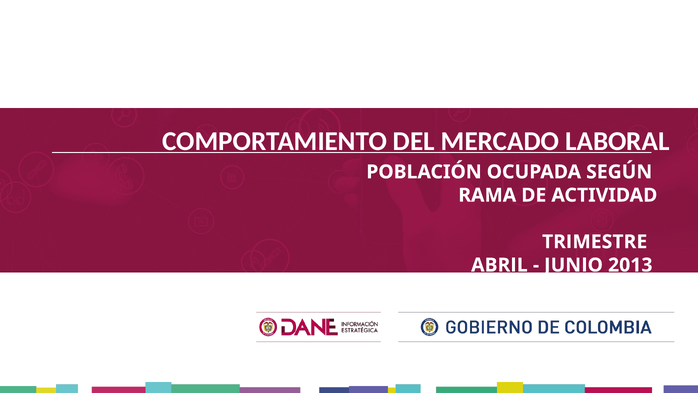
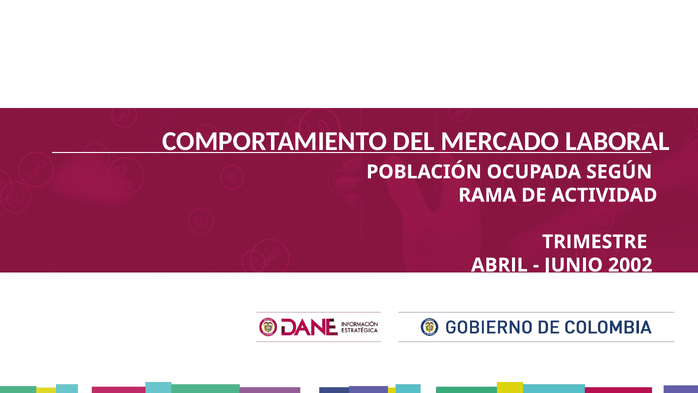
2013: 2013 -> 2002
